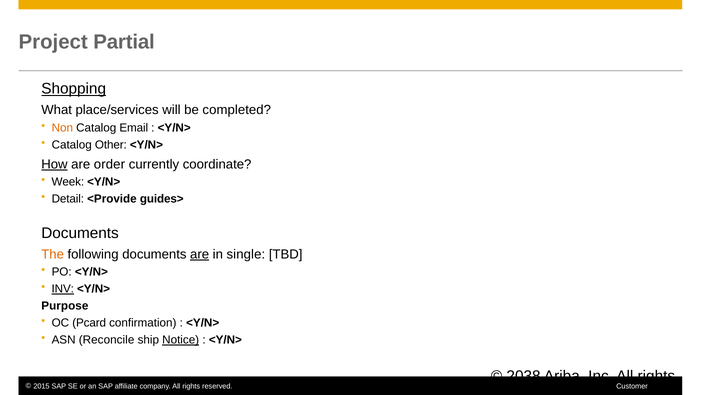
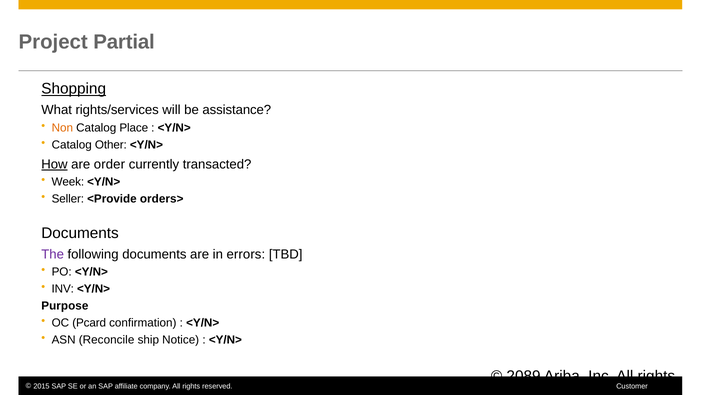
place/services: place/services -> rights/services
completed: completed -> assistance
Email: Email -> Place
coordinate: coordinate -> transacted
Detail: Detail -> Seller
guides>: guides> -> orders>
The colour: orange -> purple
are at (200, 254) underline: present -> none
single: single -> errors
INV underline: present -> none
Notice underline: present -> none
2038: 2038 -> 2089
